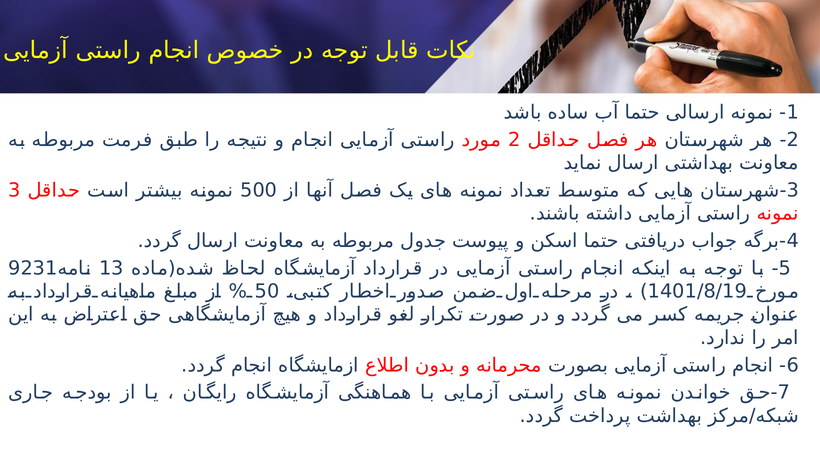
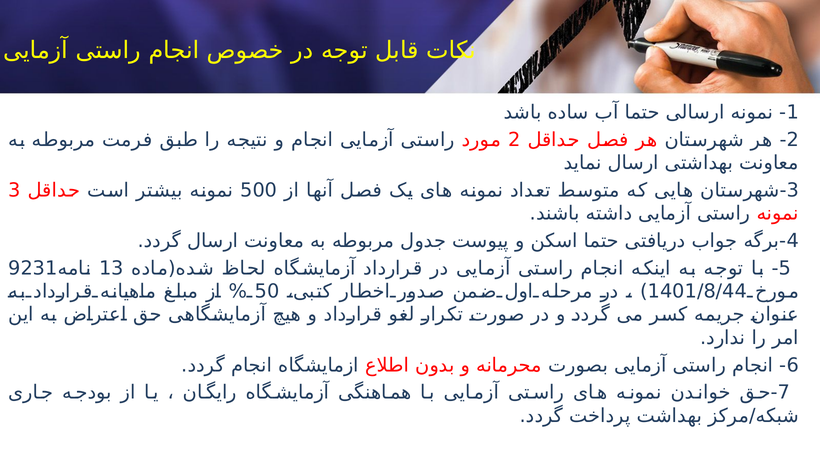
1401/8/19: 1401/8/19 -> 1401/8/44
